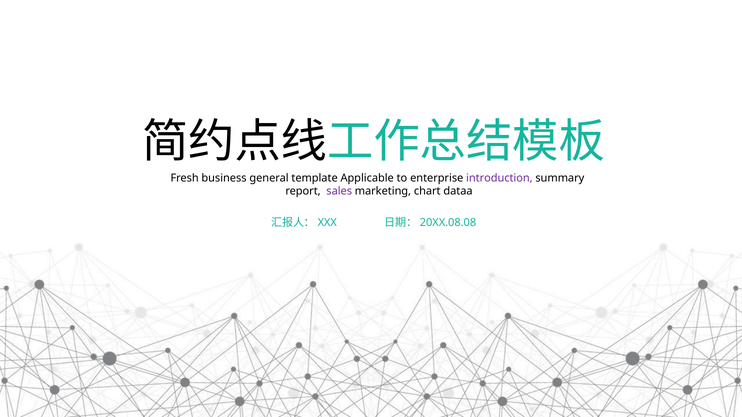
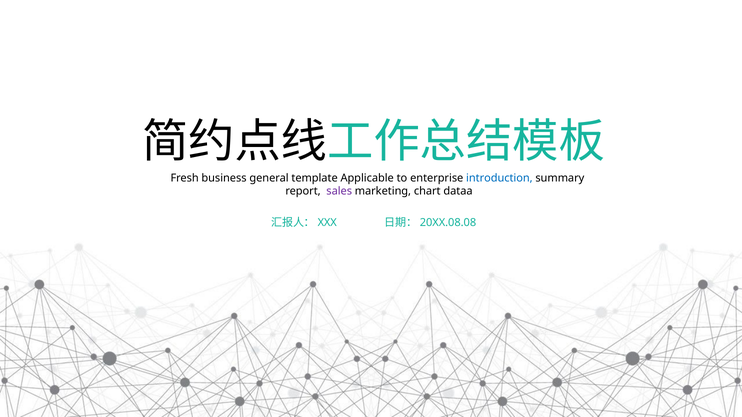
introduction colour: purple -> blue
